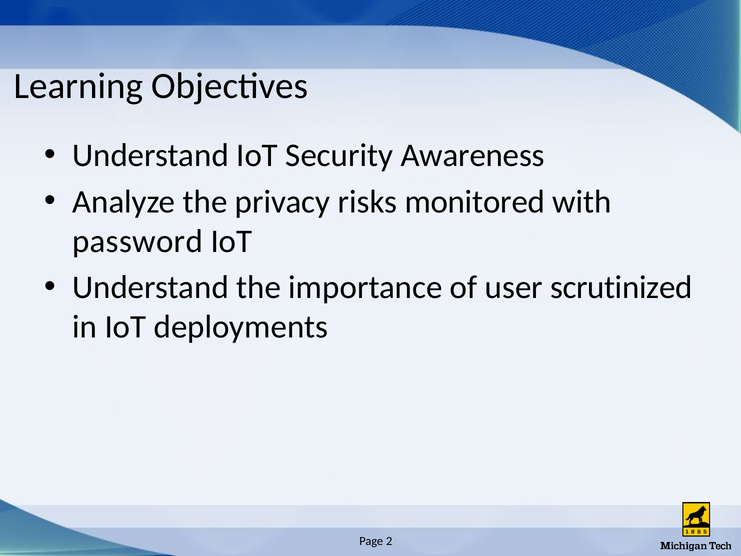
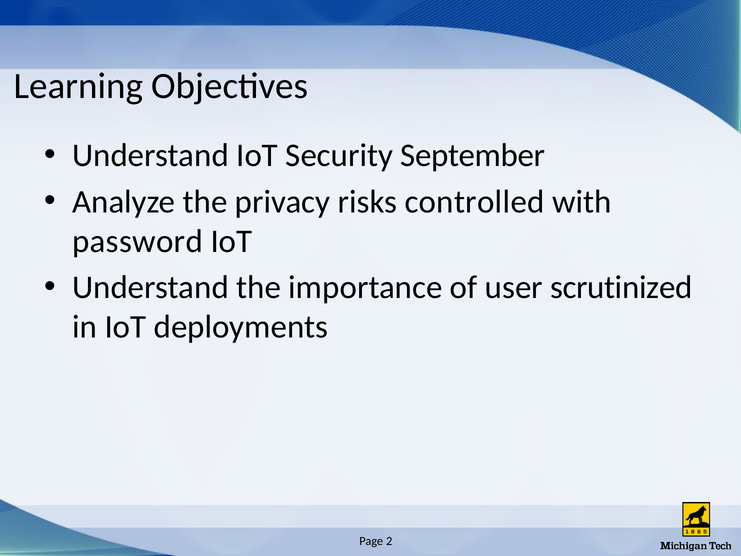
Awareness: Awareness -> September
monitored: monitored -> controlled
